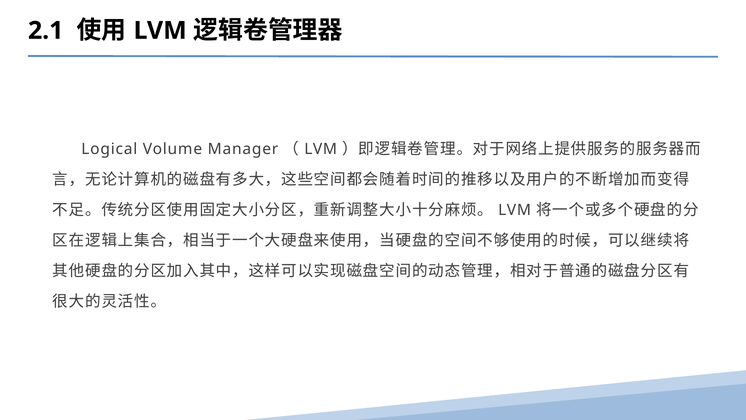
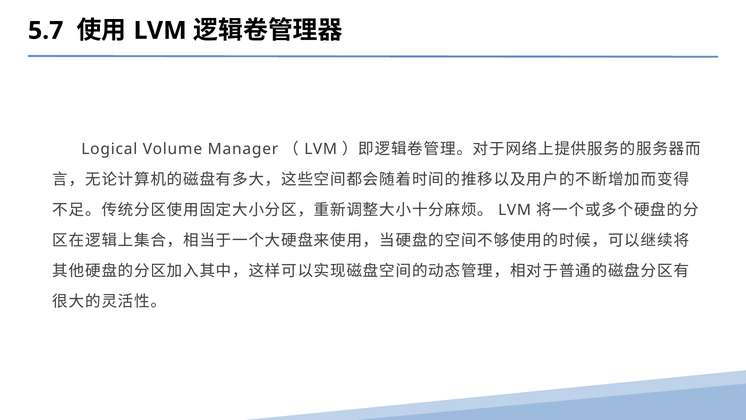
2.1: 2.1 -> 5.7
